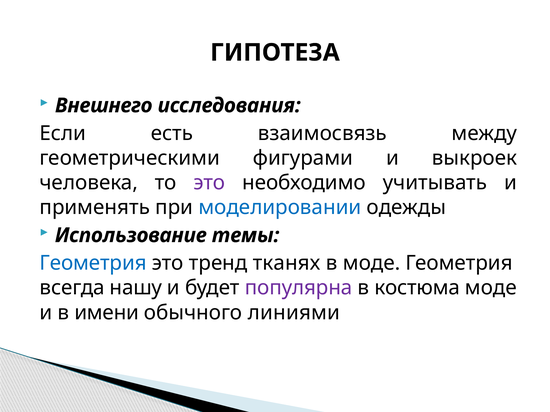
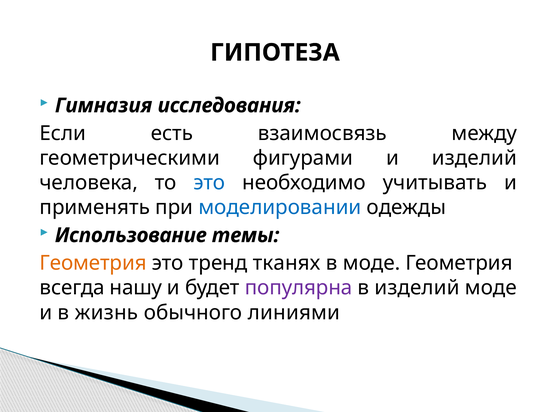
Внешнего: Внешнего -> Гимназия
и выкроек: выкроек -> изделий
это at (209, 183) colour: purple -> blue
Геометрия at (93, 263) colour: blue -> orange
в костюма: костюма -> изделий
имени: имени -> жизнь
